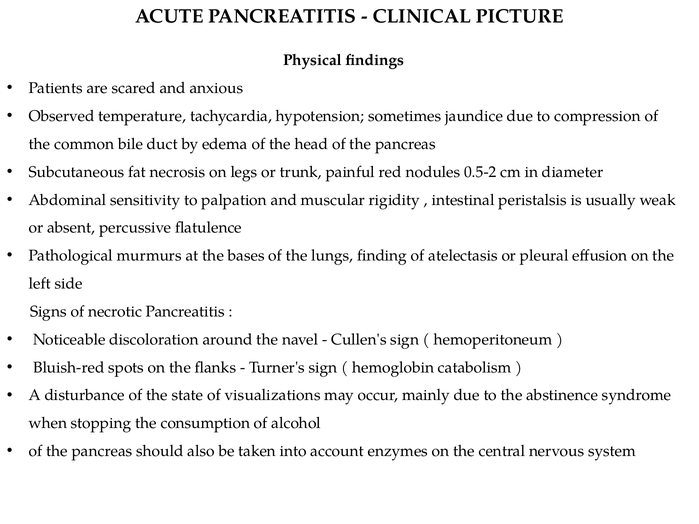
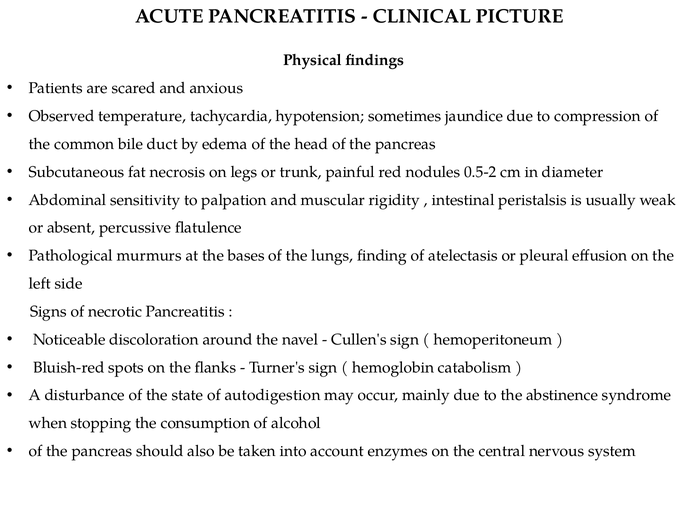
visualizations: visualizations -> autodigestion
